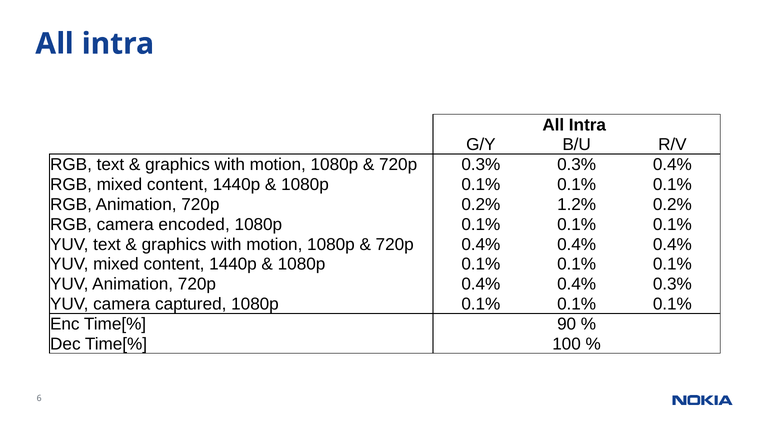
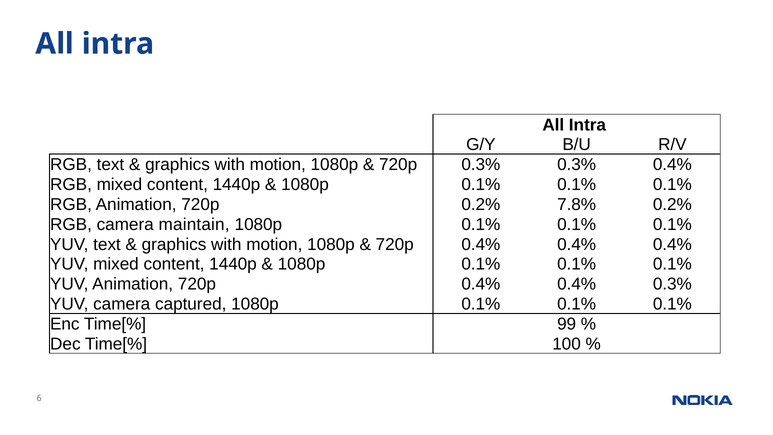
1.2%: 1.2% -> 7.8%
encoded: encoded -> maintain
90: 90 -> 99
